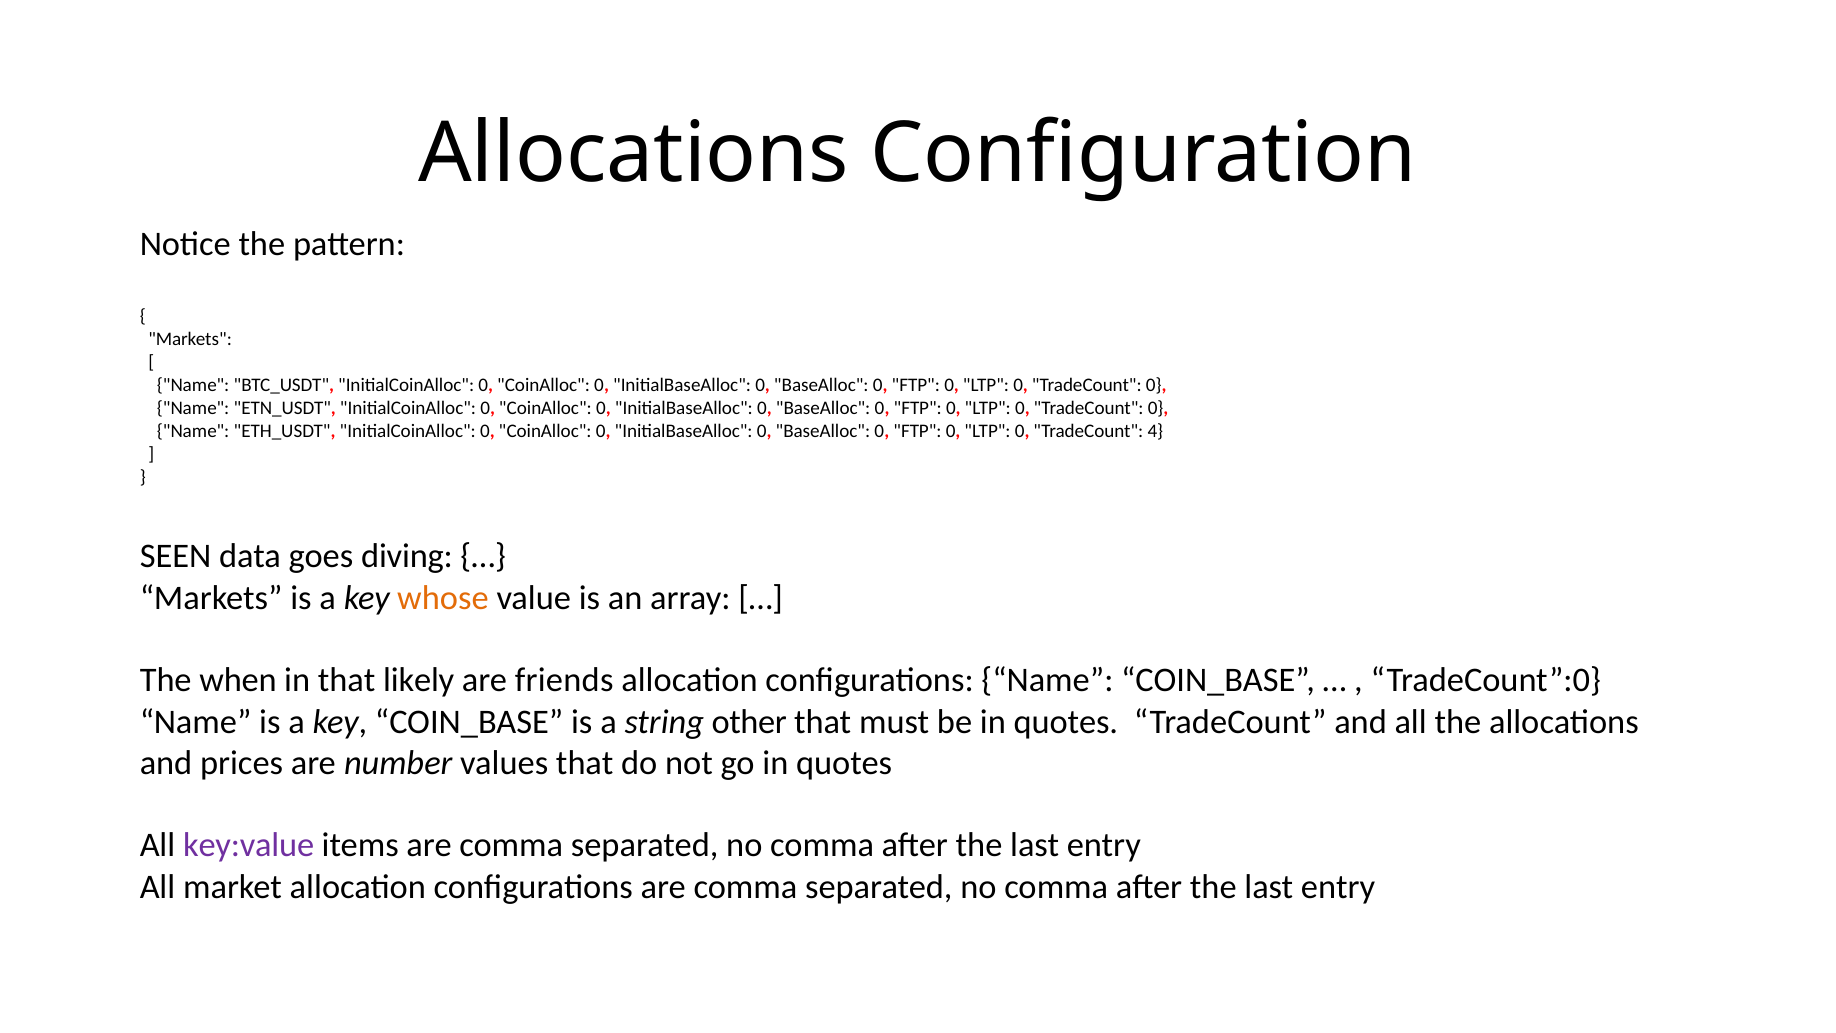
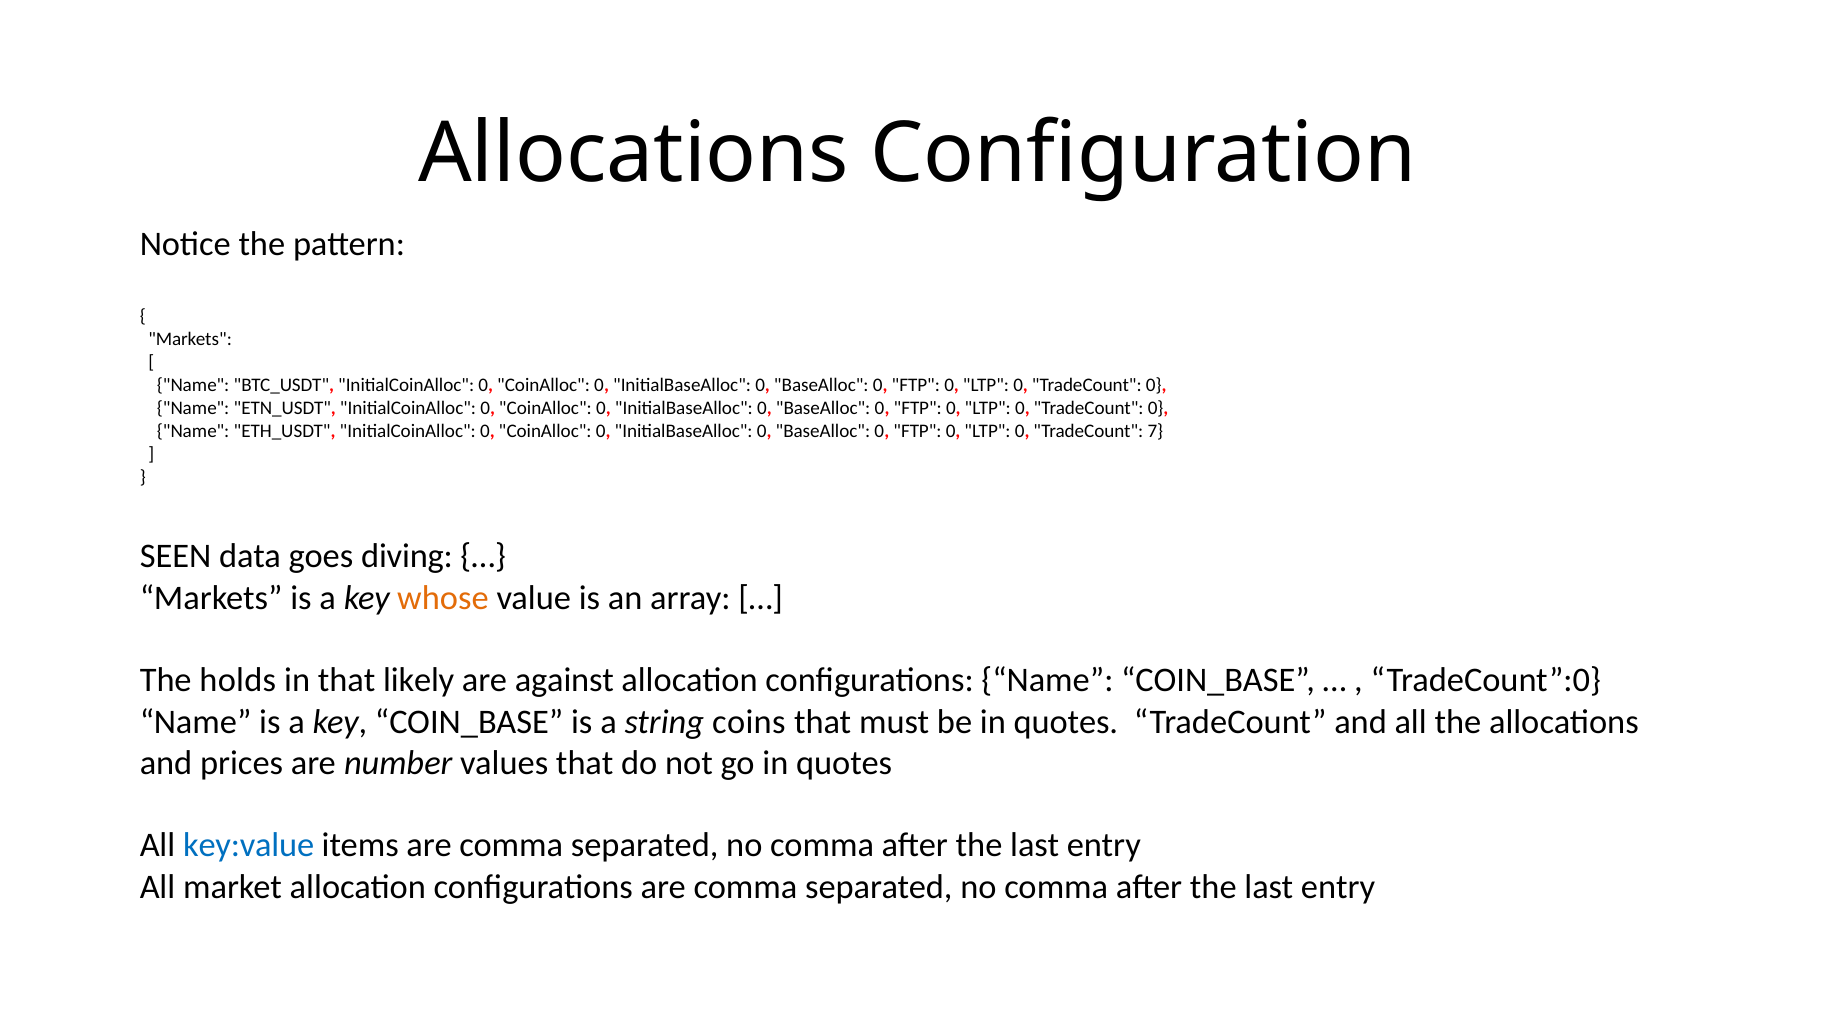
4: 4 -> 7
when: when -> holds
friends: friends -> against
other: other -> coins
key:value colour: purple -> blue
